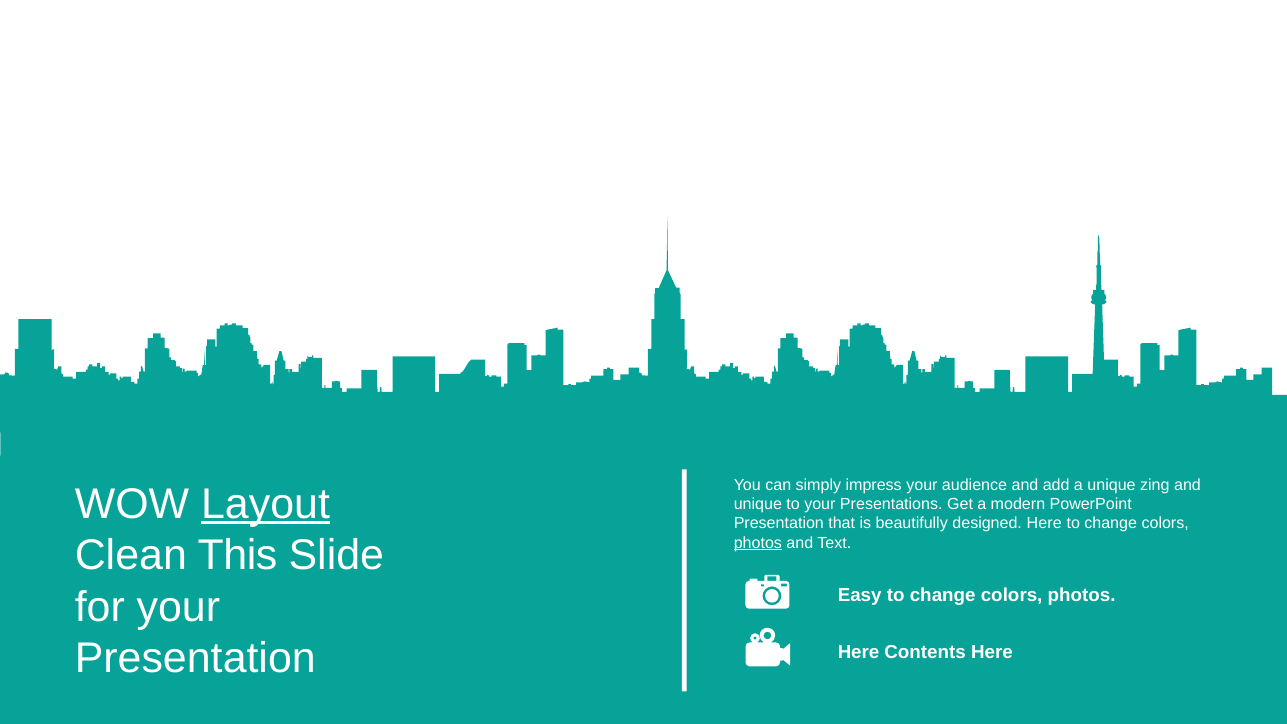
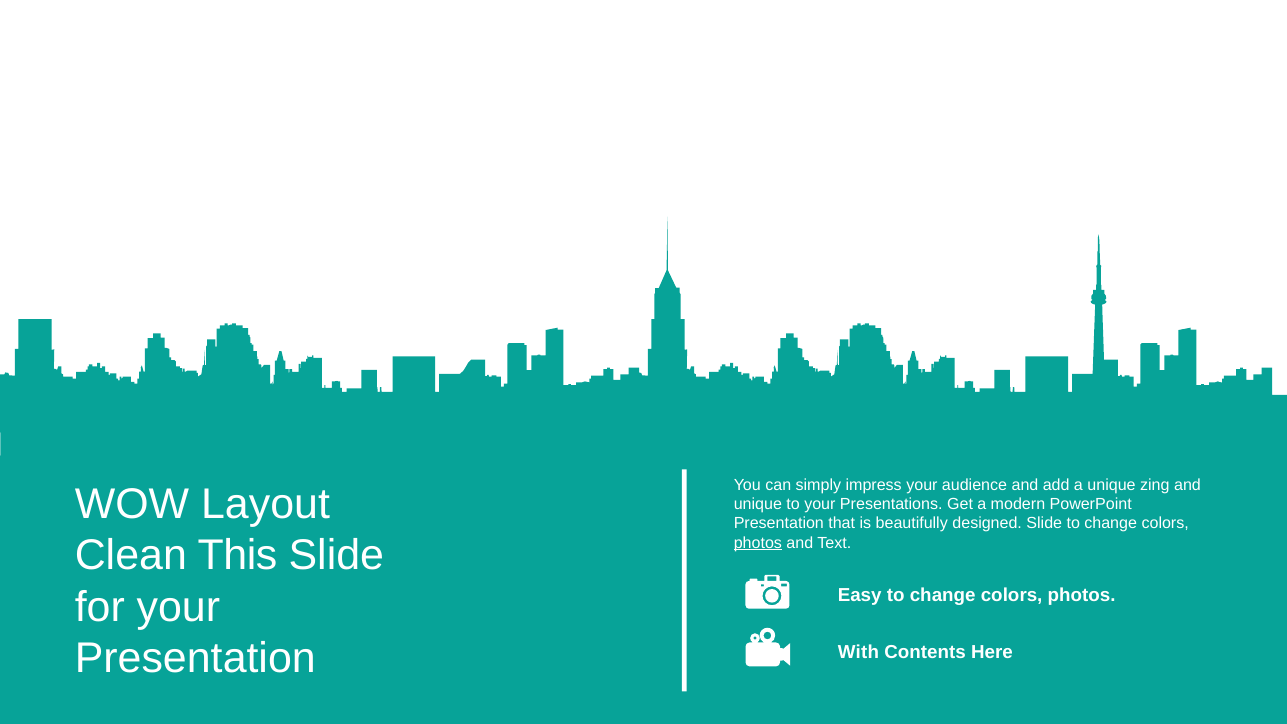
Layout underline: present -> none
designed Here: Here -> Slide
Here at (859, 652): Here -> With
